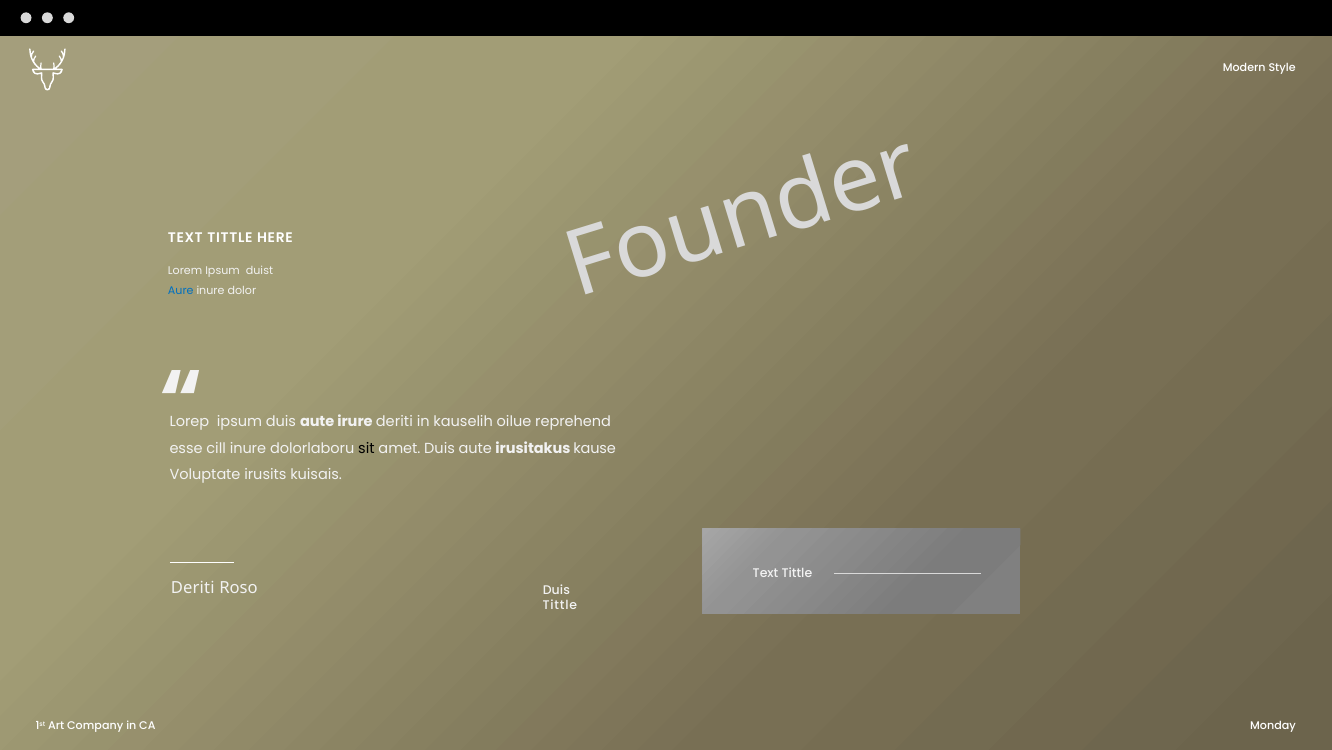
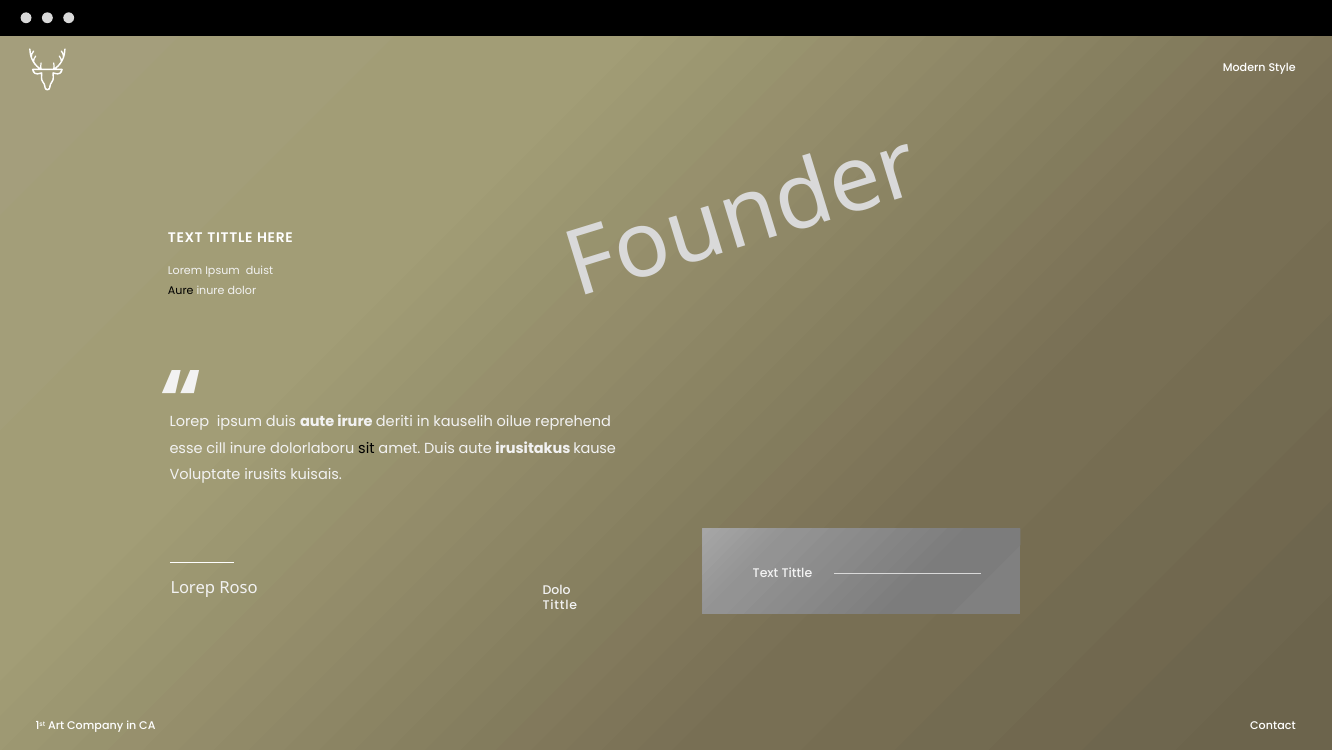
Aure colour: blue -> black
Deriti at (193, 587): Deriti -> Lorep
Roso Duis: Duis -> Dolo
Monday: Monday -> Contact
